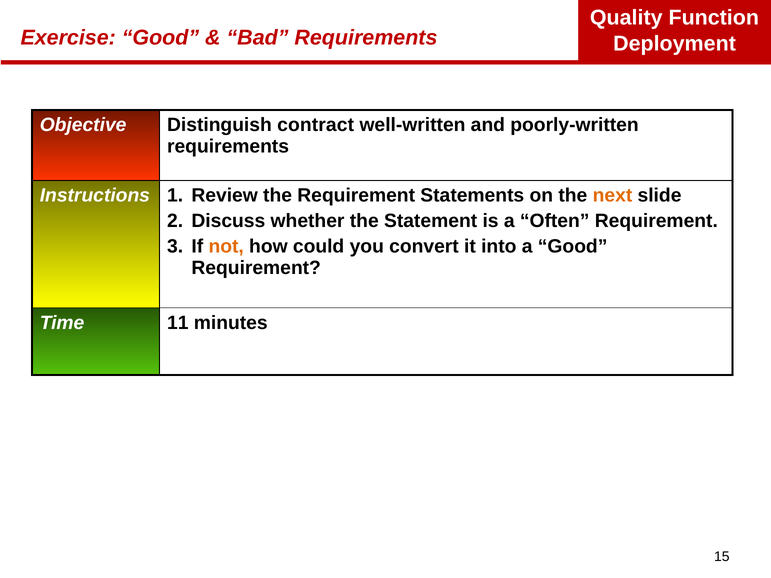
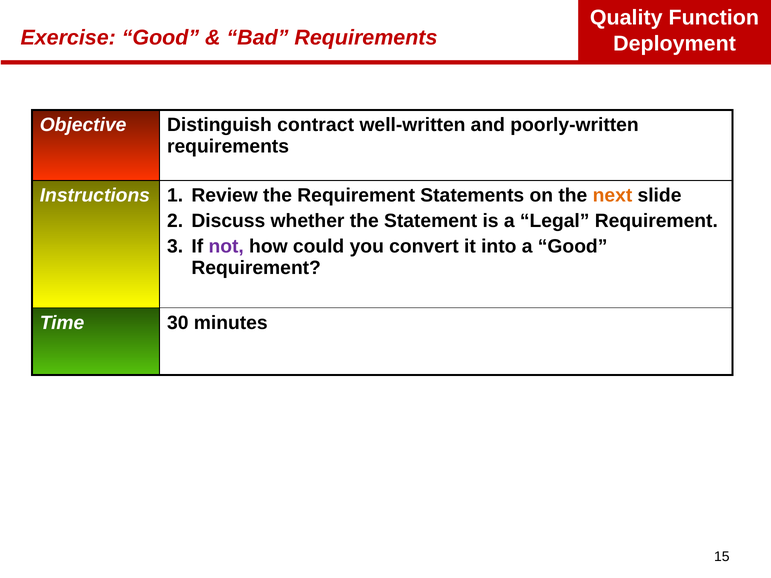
Often: Often -> Legal
not colour: orange -> purple
11: 11 -> 30
